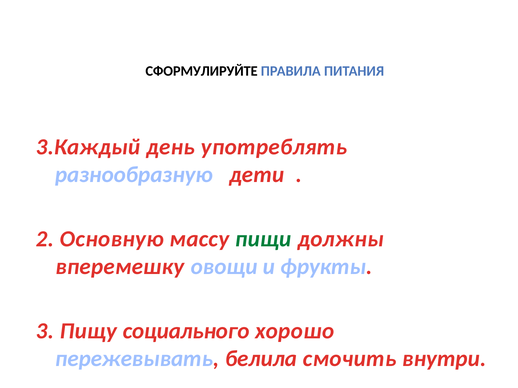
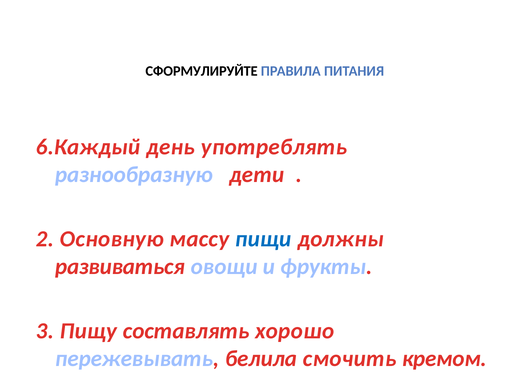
3.Каждый: 3.Каждый -> 6.Каждый
пищи colour: green -> blue
вперемешку: вперемешку -> развиваться
социального: социального -> составлять
внутри: внутри -> кремом
